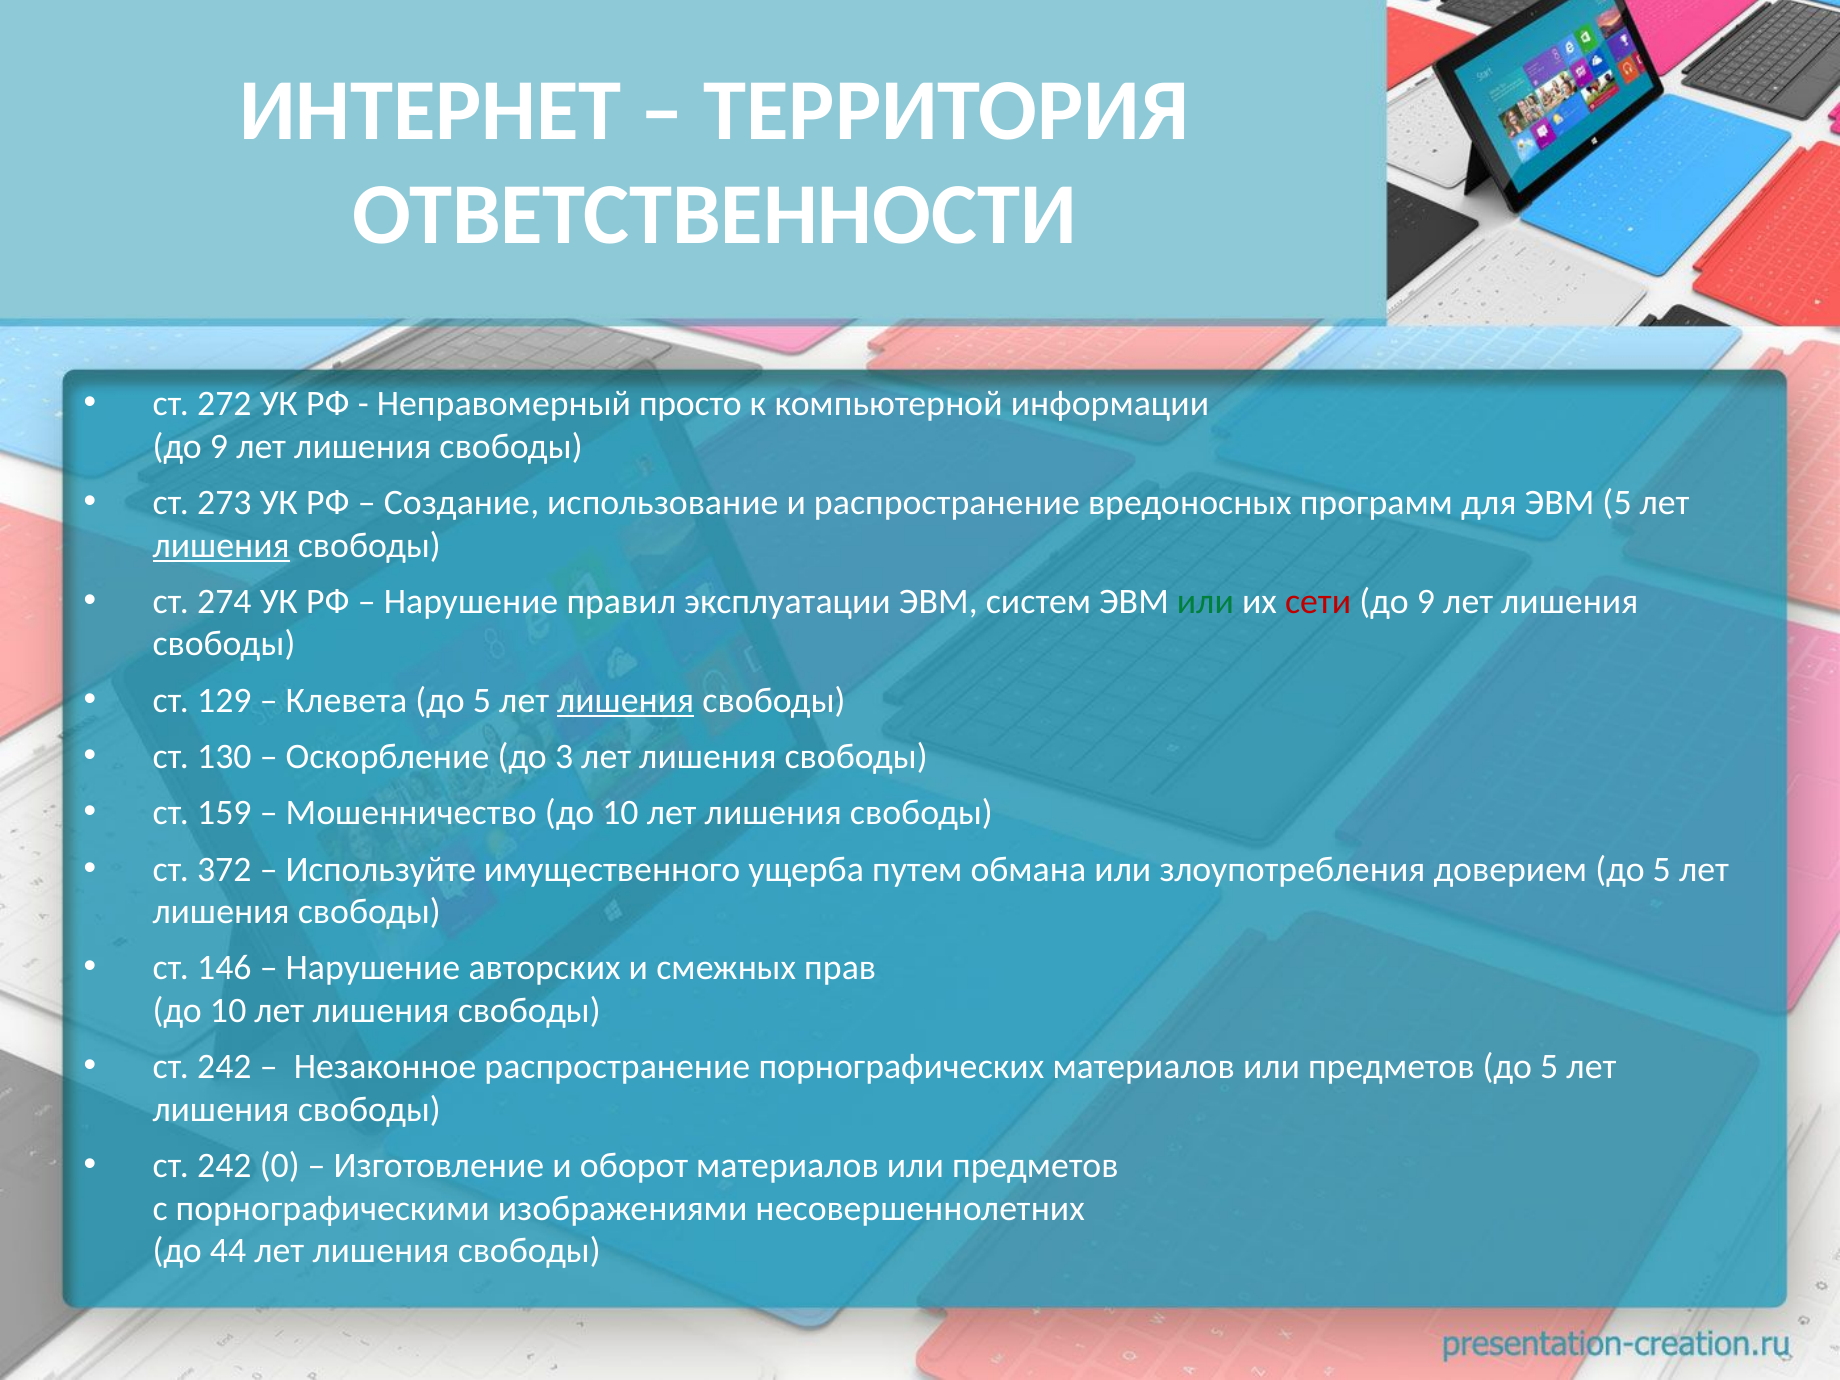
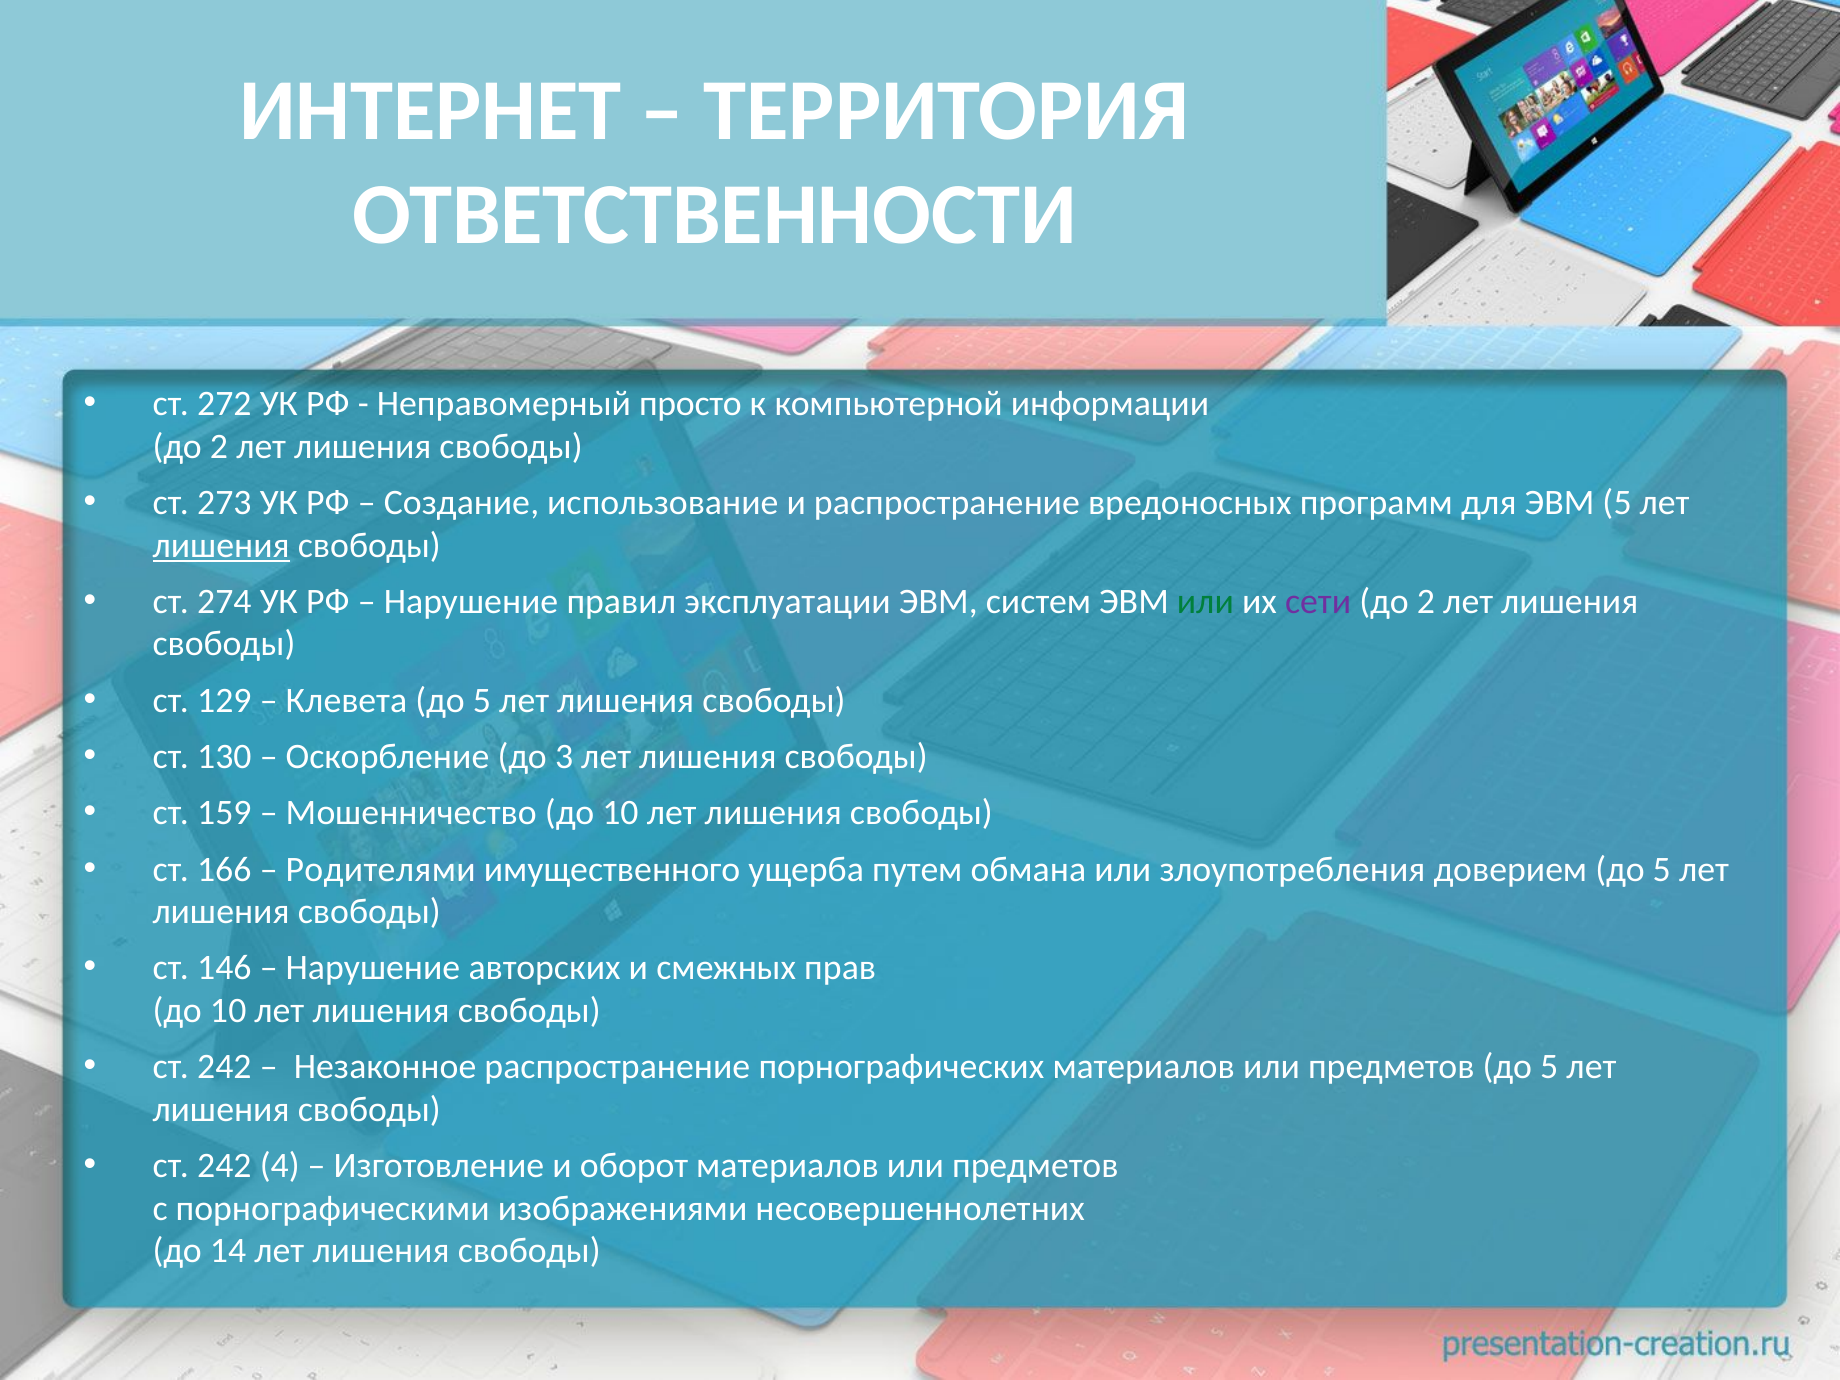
9 at (219, 447): 9 -> 2
сети colour: red -> purple
9 at (1426, 602): 9 -> 2
лишения at (626, 700) underline: present -> none
372: 372 -> 166
Используйте: Используйте -> Родителями
0: 0 -> 4
44: 44 -> 14
